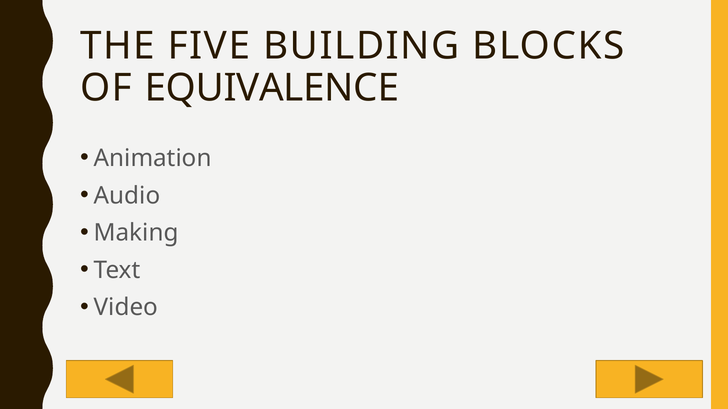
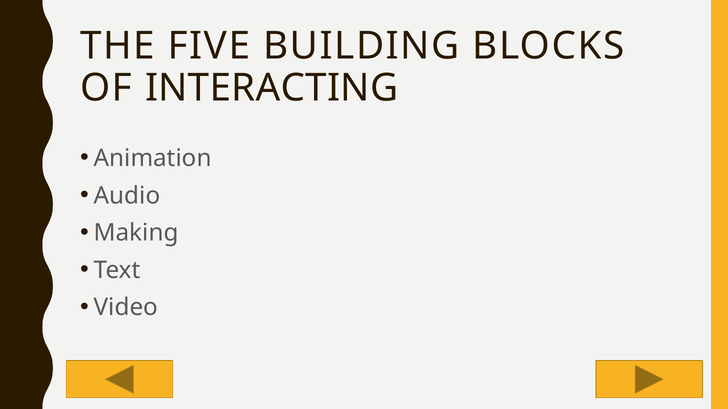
EQUIVALENCE: EQUIVALENCE -> INTERACTING
